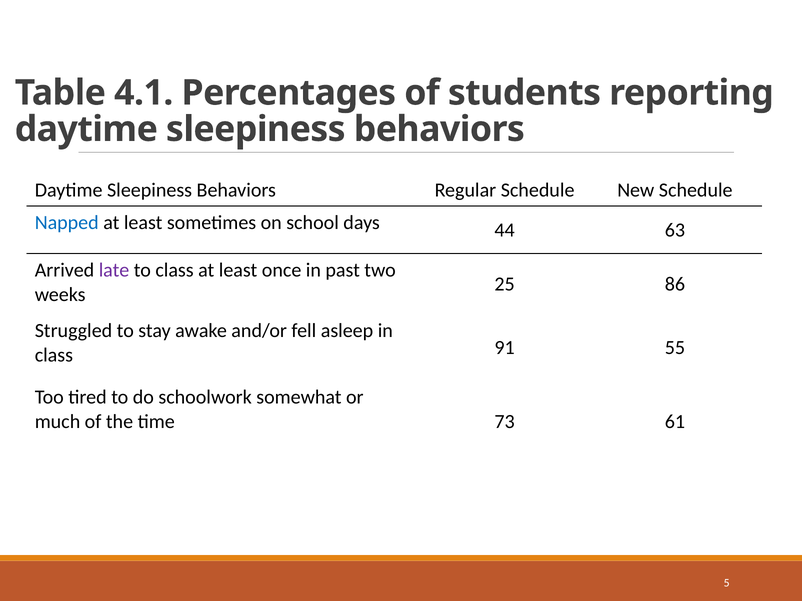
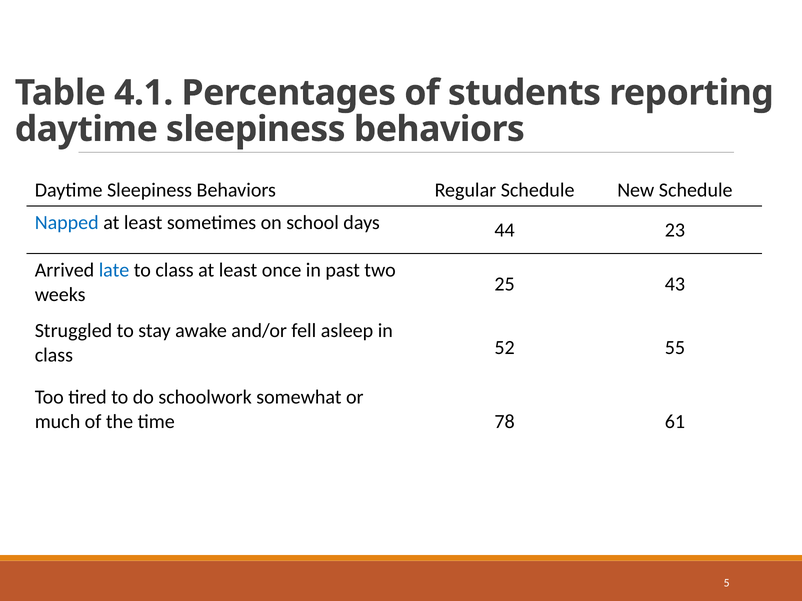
63: 63 -> 23
late colour: purple -> blue
86: 86 -> 43
91: 91 -> 52
73: 73 -> 78
